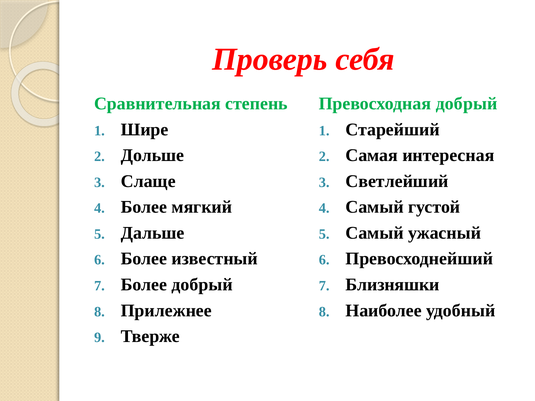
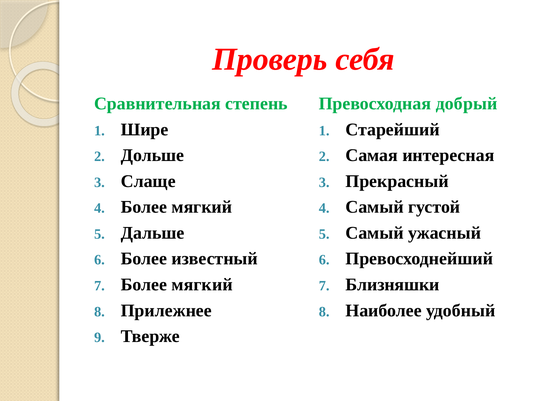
Светлейший: Светлейший -> Прекрасный
добрый at (202, 285): добрый -> мягкий
